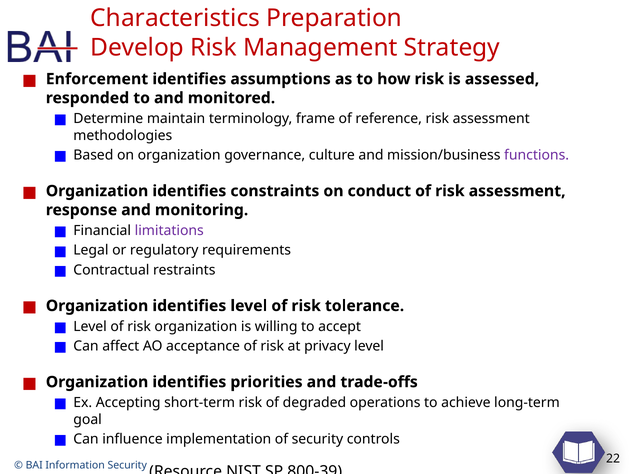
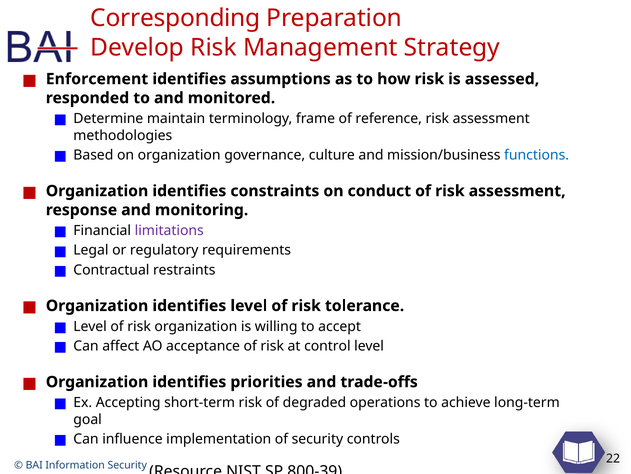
Characteristics: Characteristics -> Corresponding
functions colour: purple -> blue
privacy: privacy -> control
